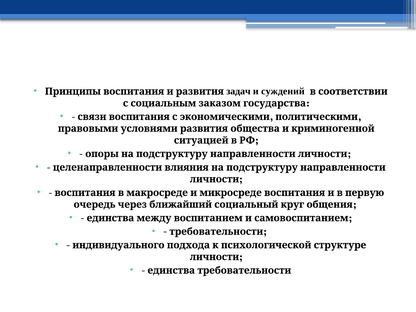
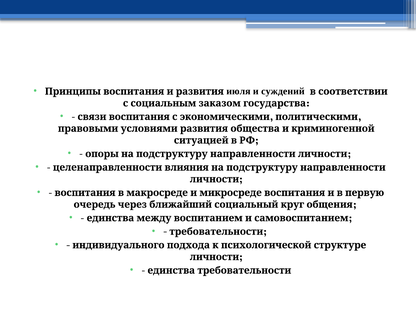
задач: задач -> июля
